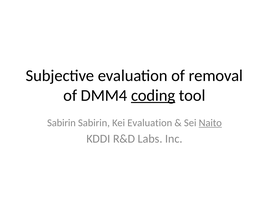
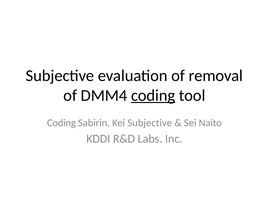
Sabirin at (61, 123): Sabirin -> Coding
Kei Evaluation: Evaluation -> Subjective
Naito underline: present -> none
